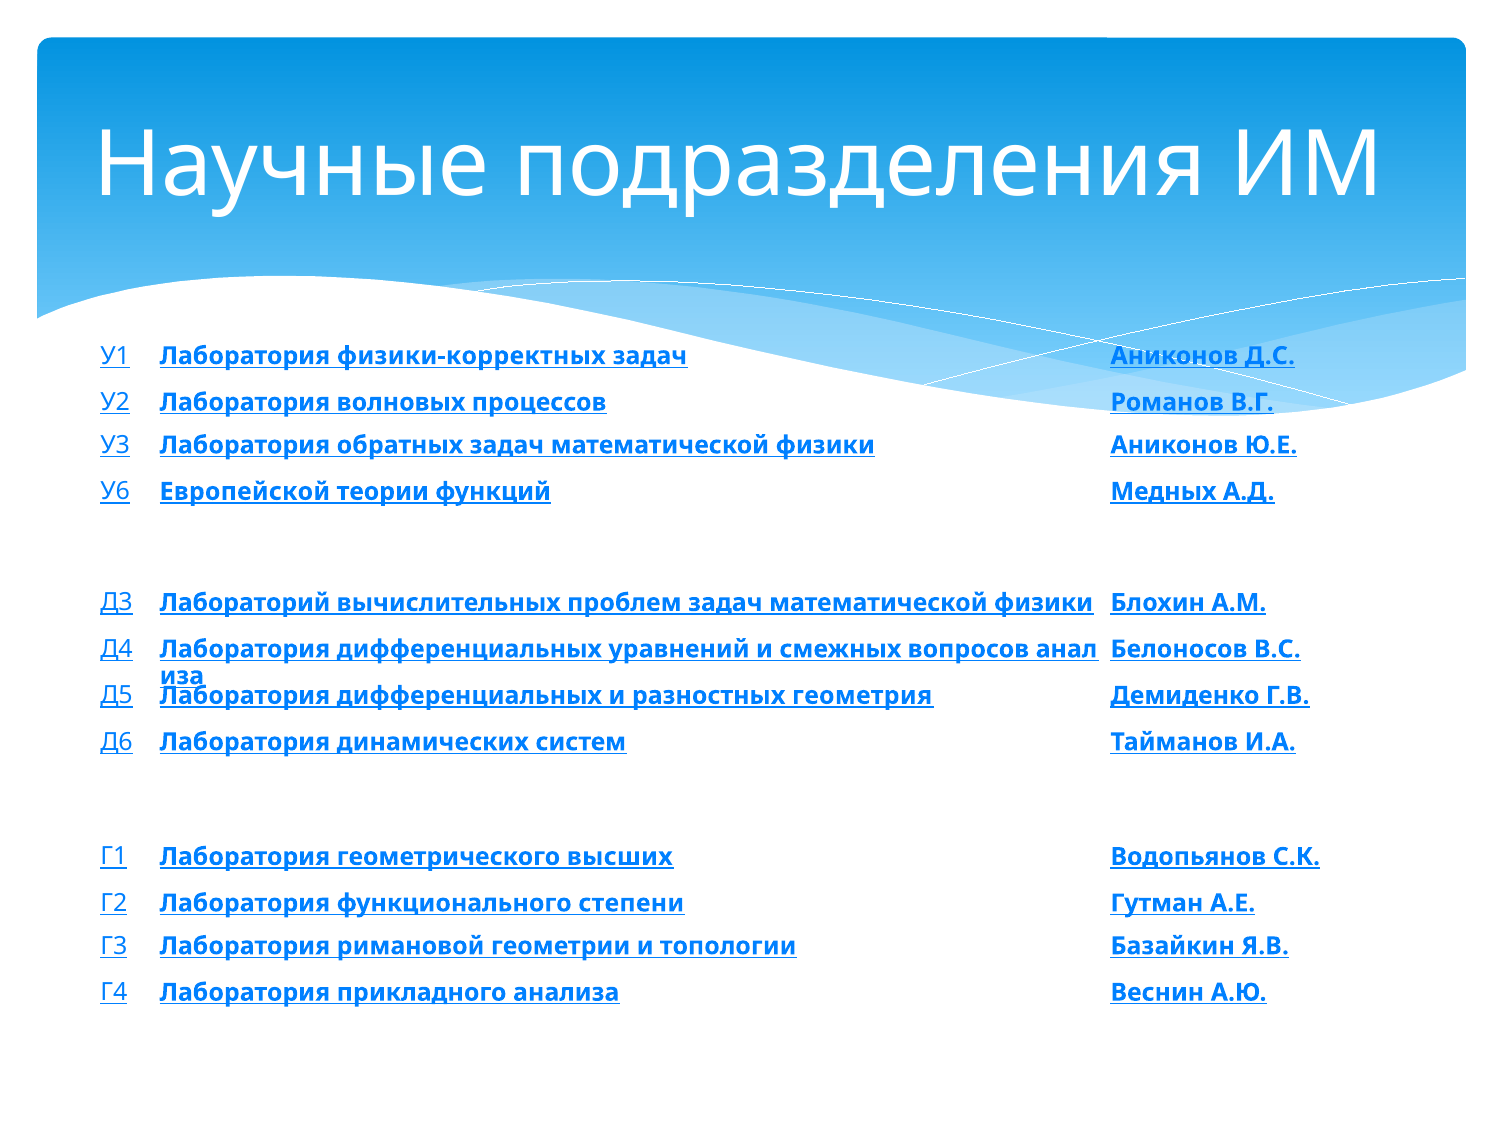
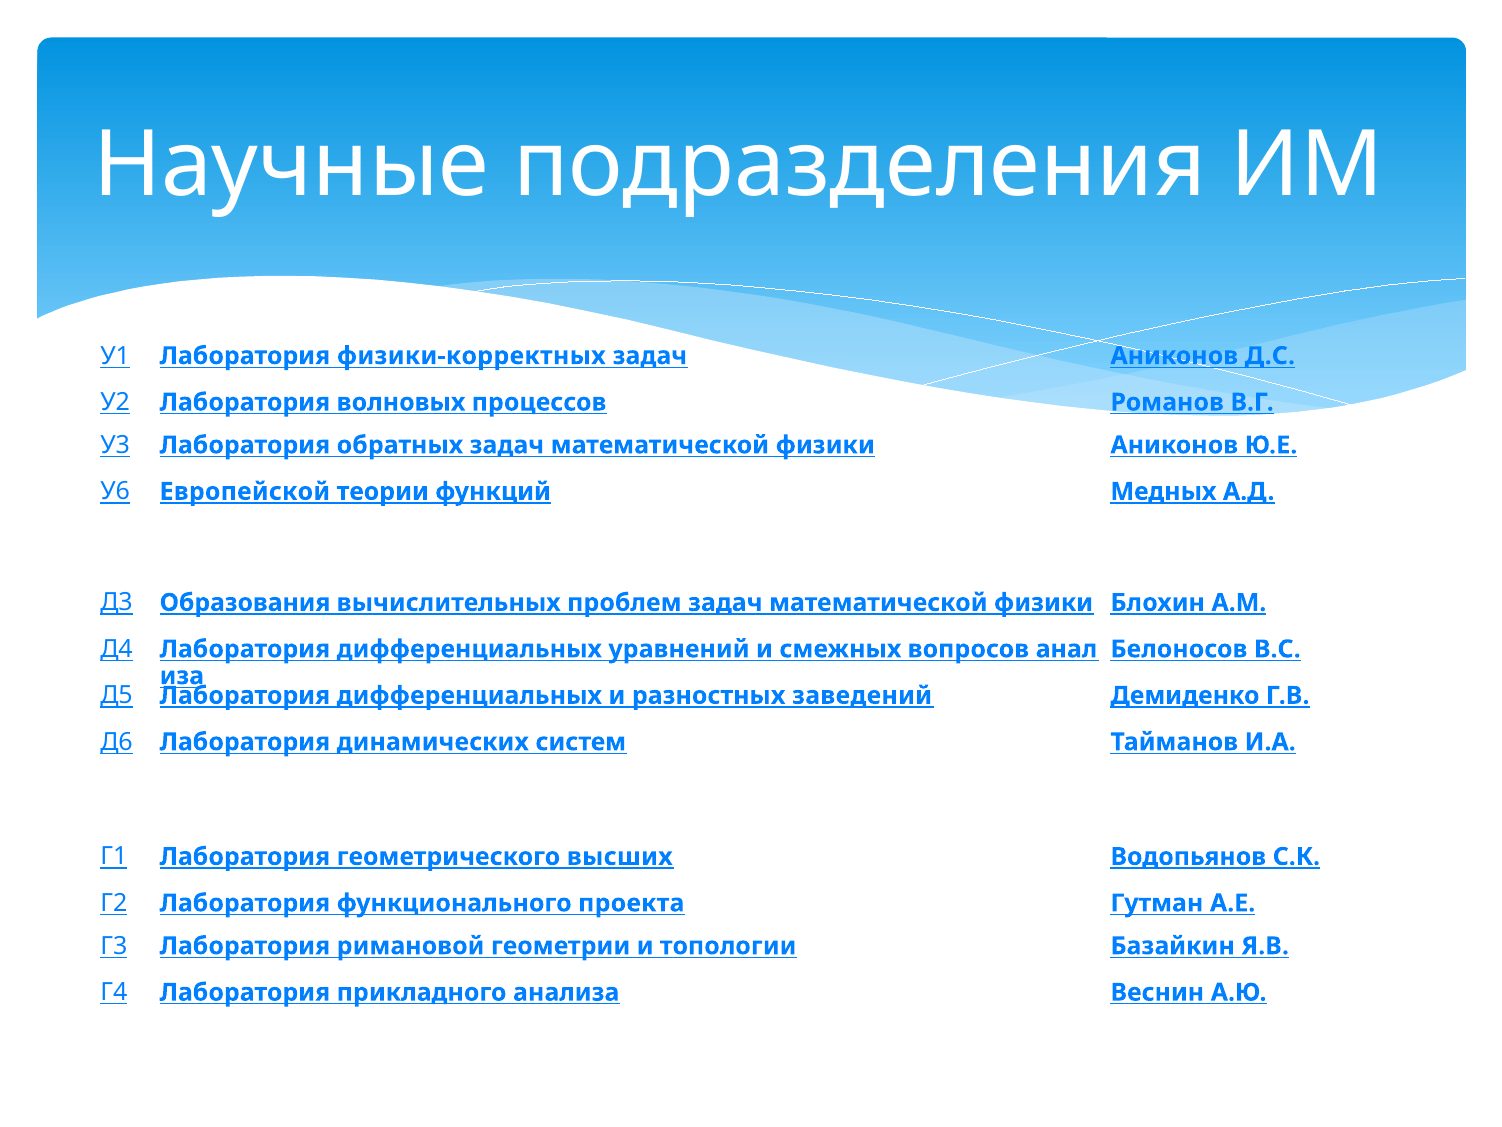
Лабораторий: Лабораторий -> Образования
геометрия: геометрия -> заведений
степени: степени -> проекта
